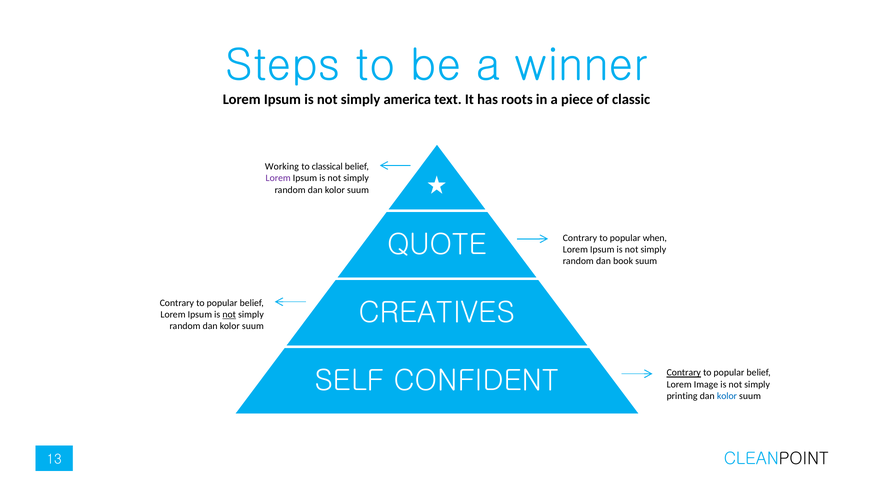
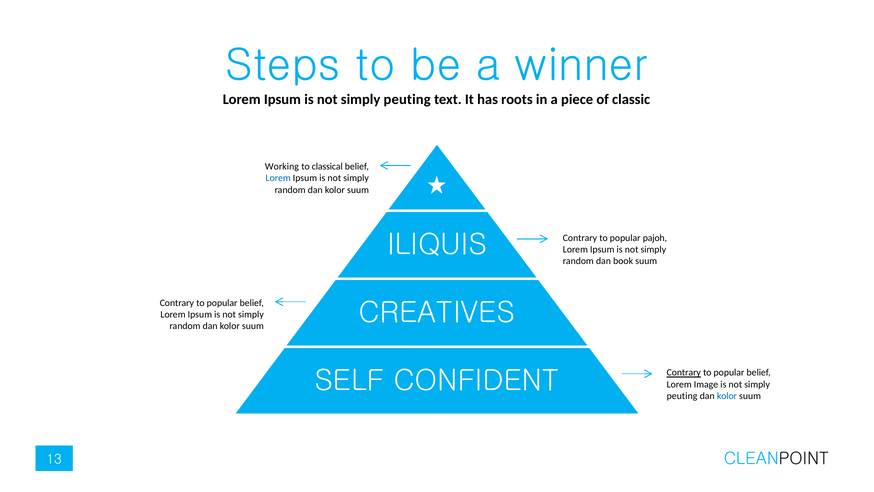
america at (407, 100): america -> peuting
Lorem at (278, 178) colour: purple -> blue
QUOTE: QUOTE -> ILIQUIS
when: when -> pajoh
not at (229, 314) underline: present -> none
printing at (682, 396): printing -> peuting
